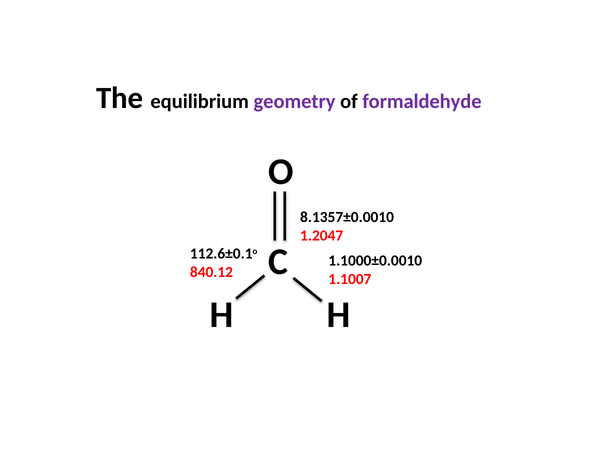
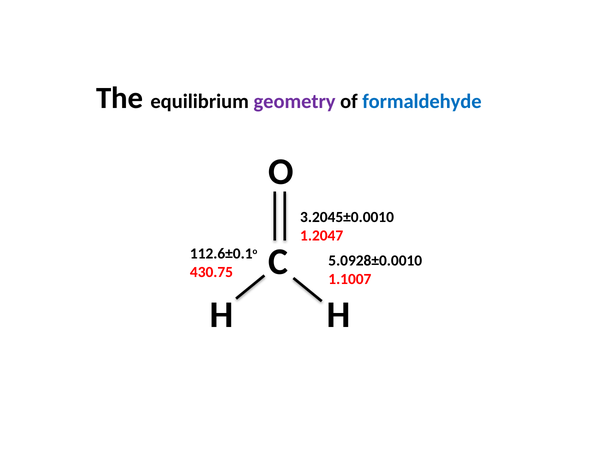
formaldehyde colour: purple -> blue
8.1357±0.0010: 8.1357±0.0010 -> 3.2045±0.0010
1.1000±0.0010: 1.1000±0.0010 -> 5.0928±0.0010
840.12: 840.12 -> 430.75
